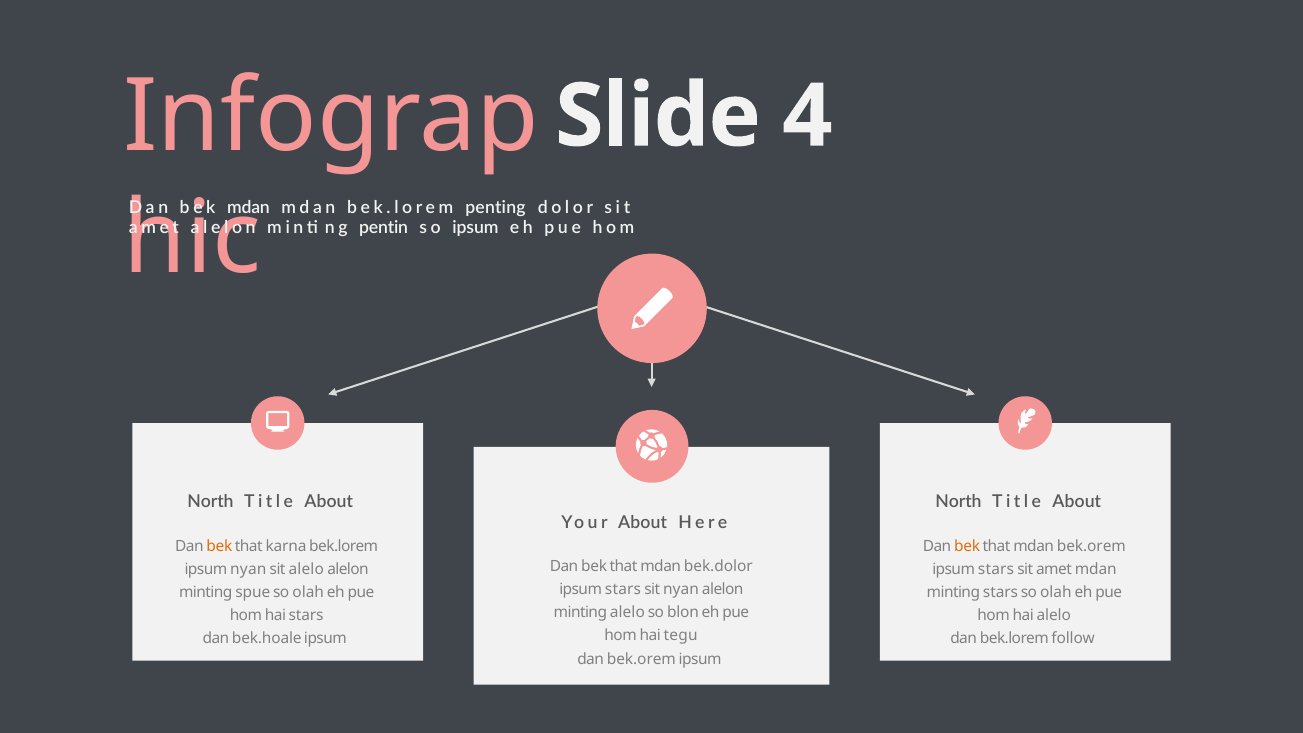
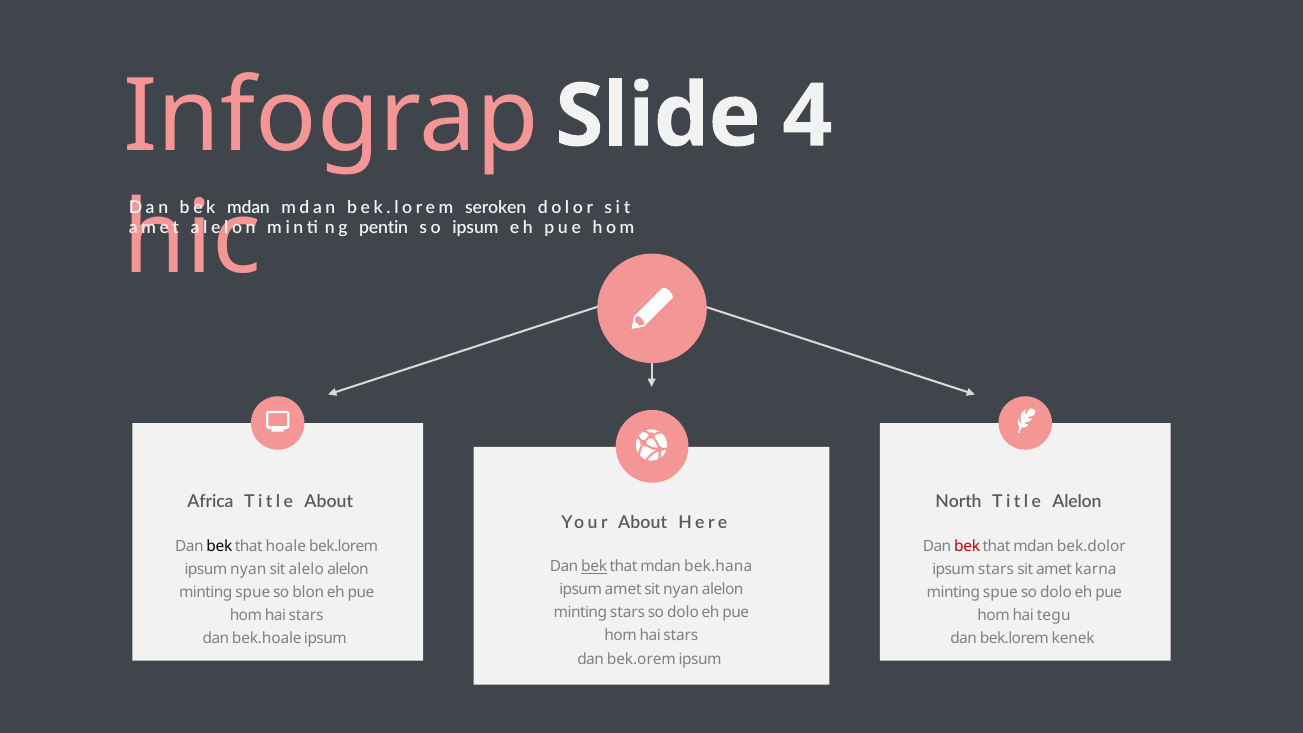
penting: penting -> seroken
North at (210, 502): North -> Africa
About at (1077, 502): About -> Alelon
bek at (219, 546) colour: orange -> black
karna: karna -> hoale
bek at (967, 546) colour: orange -> red
mdan bek.orem: bek.orem -> bek.dolor
bek at (594, 567) underline: none -> present
bek.dolor: bek.dolor -> bek.hana
amet mdan: mdan -> karna
stars at (623, 590): stars -> amet
olah at (308, 593): olah -> blon
stars at (1000, 593): stars -> spue
olah at (1056, 593): olah -> dolo
minting alelo: alelo -> stars
blon at (683, 613): blon -> dolo
hai alelo: alelo -> tegu
tegu at (681, 636): tegu -> stars
follow: follow -> kenek
